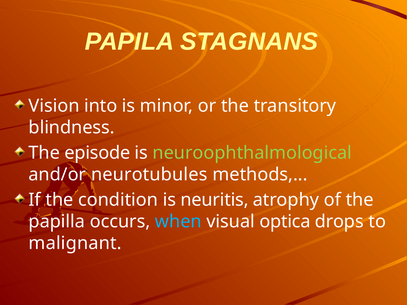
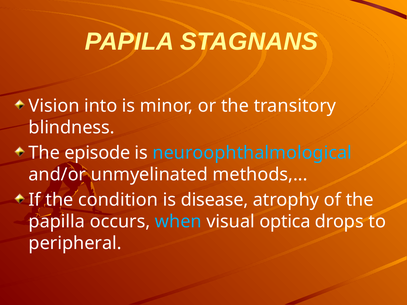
neuroophthalmological colour: light green -> light blue
neurotubules: neurotubules -> unmyelinated
neuritis: neuritis -> disease
malignant: malignant -> peripheral
